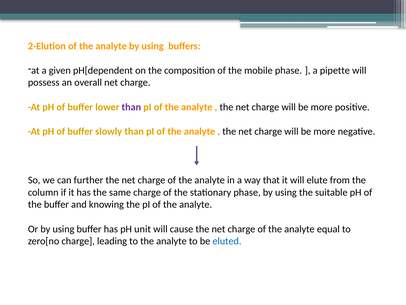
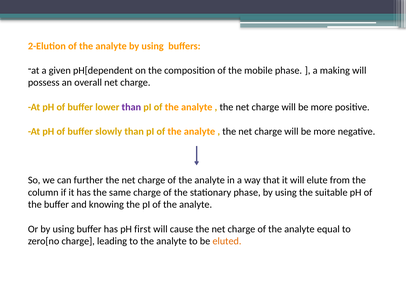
pipette: pipette -> making
unit: unit -> first
eluted colour: blue -> orange
